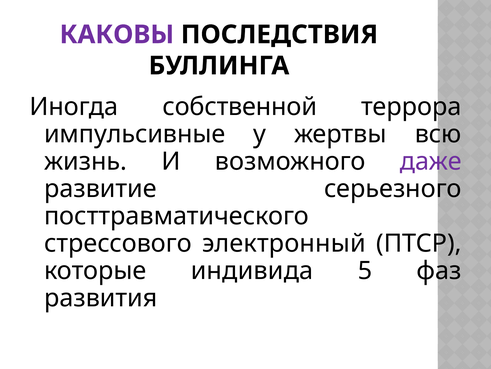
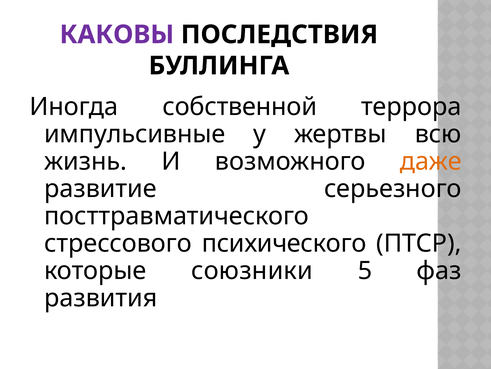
даже colour: purple -> orange
электронный: электронный -> психического
индивида: индивида -> союзники
